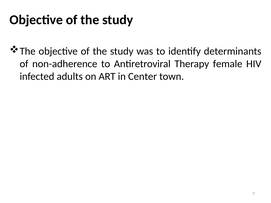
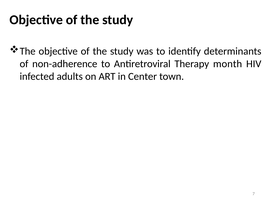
female: female -> month
